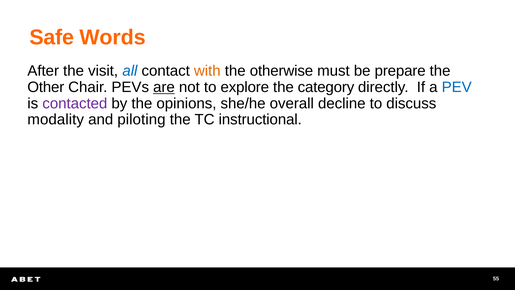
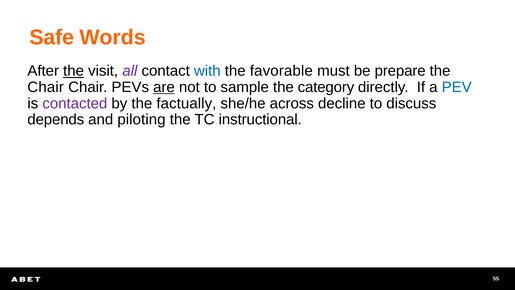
the at (74, 71) underline: none -> present
all colour: blue -> purple
with colour: orange -> blue
otherwise: otherwise -> favorable
Other at (46, 87): Other -> Chair
explore: explore -> sample
opinions: opinions -> factually
overall: overall -> across
modality: modality -> depends
